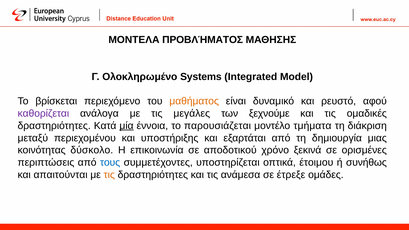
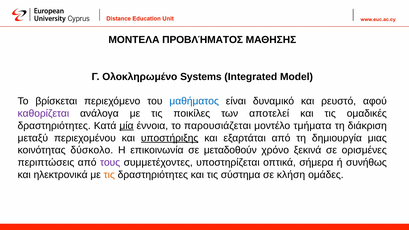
μαθήματος colour: orange -> blue
μεγάλες: μεγάλες -> ποικίλες
ξεχνούμε: ξεχνούμε -> αποτελεί
υποστήριξης underline: none -> present
αποδοτικού: αποδοτικού -> μεταδοθούν
τους colour: blue -> purple
έτοιμου: έτοιμου -> σήμερα
απαιτούνται: απαιτούνται -> ηλεκτρονικά
ανάμεσα: ανάμεσα -> σύστημα
έτρεξε: έτρεξε -> κλήση
